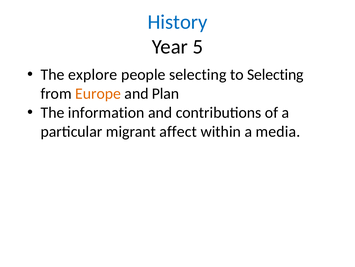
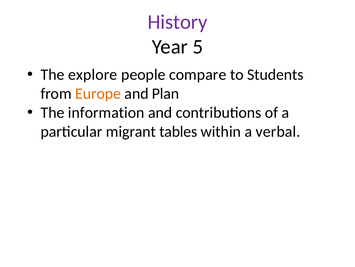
History colour: blue -> purple
people selecting: selecting -> compare
to Selecting: Selecting -> Students
affect: affect -> tables
media: media -> verbal
